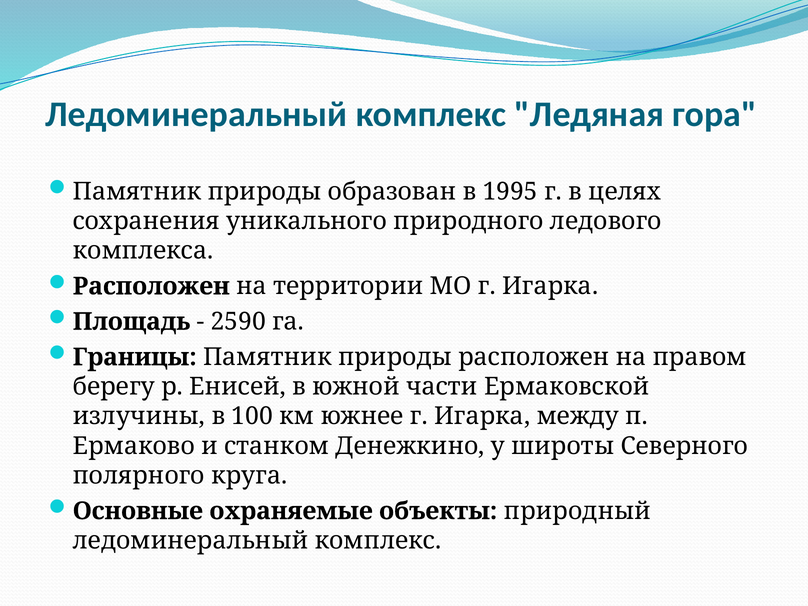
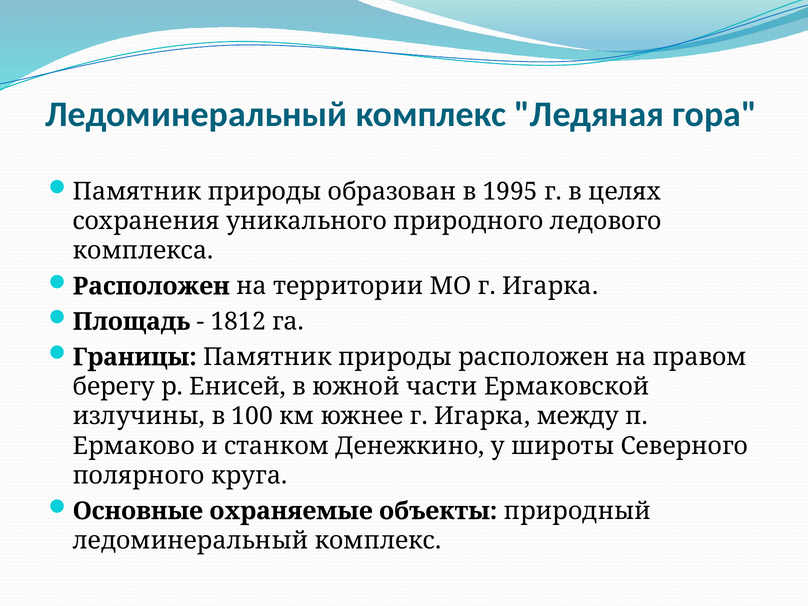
2590: 2590 -> 1812
